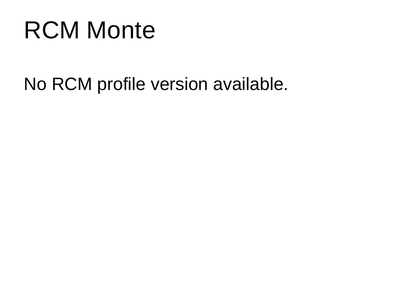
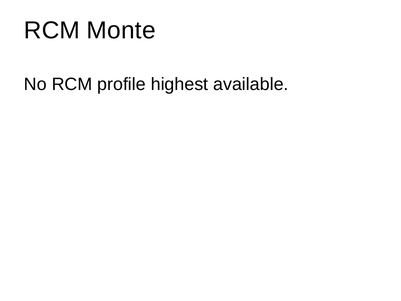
version: version -> highest
